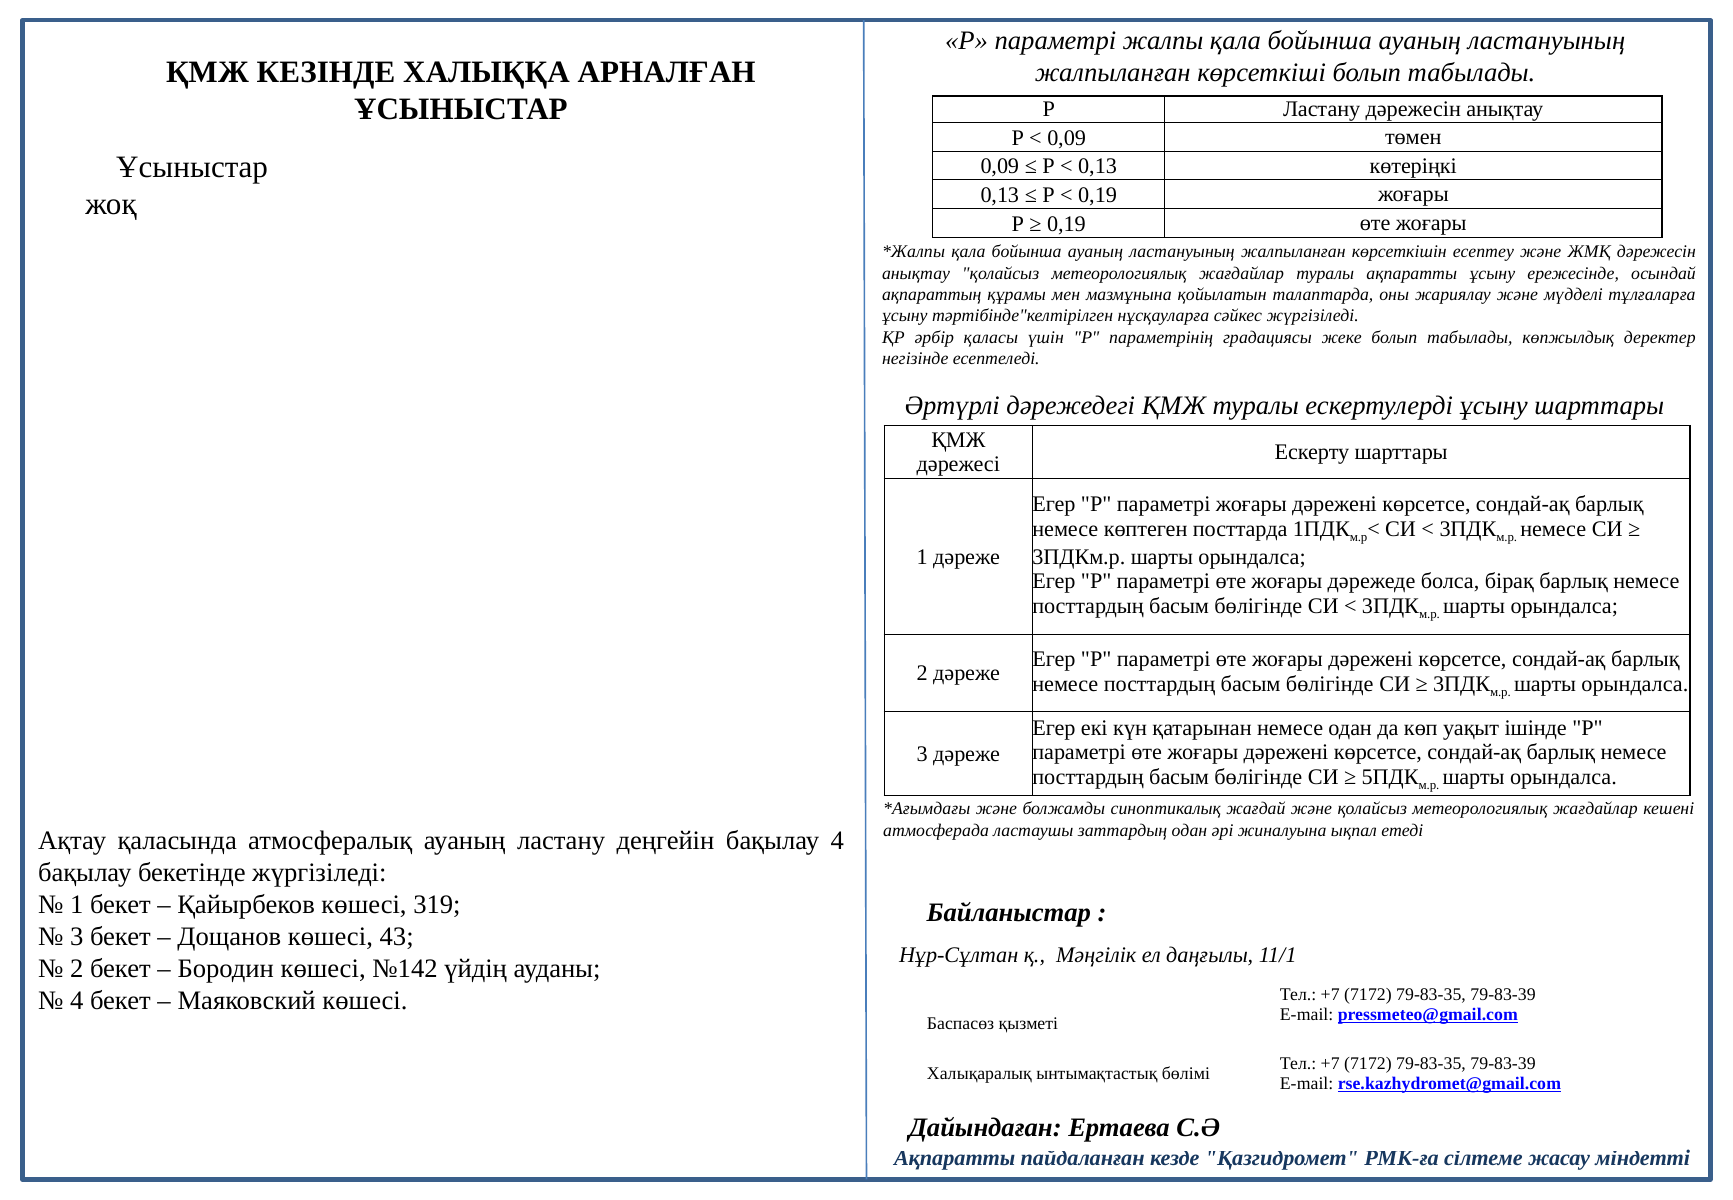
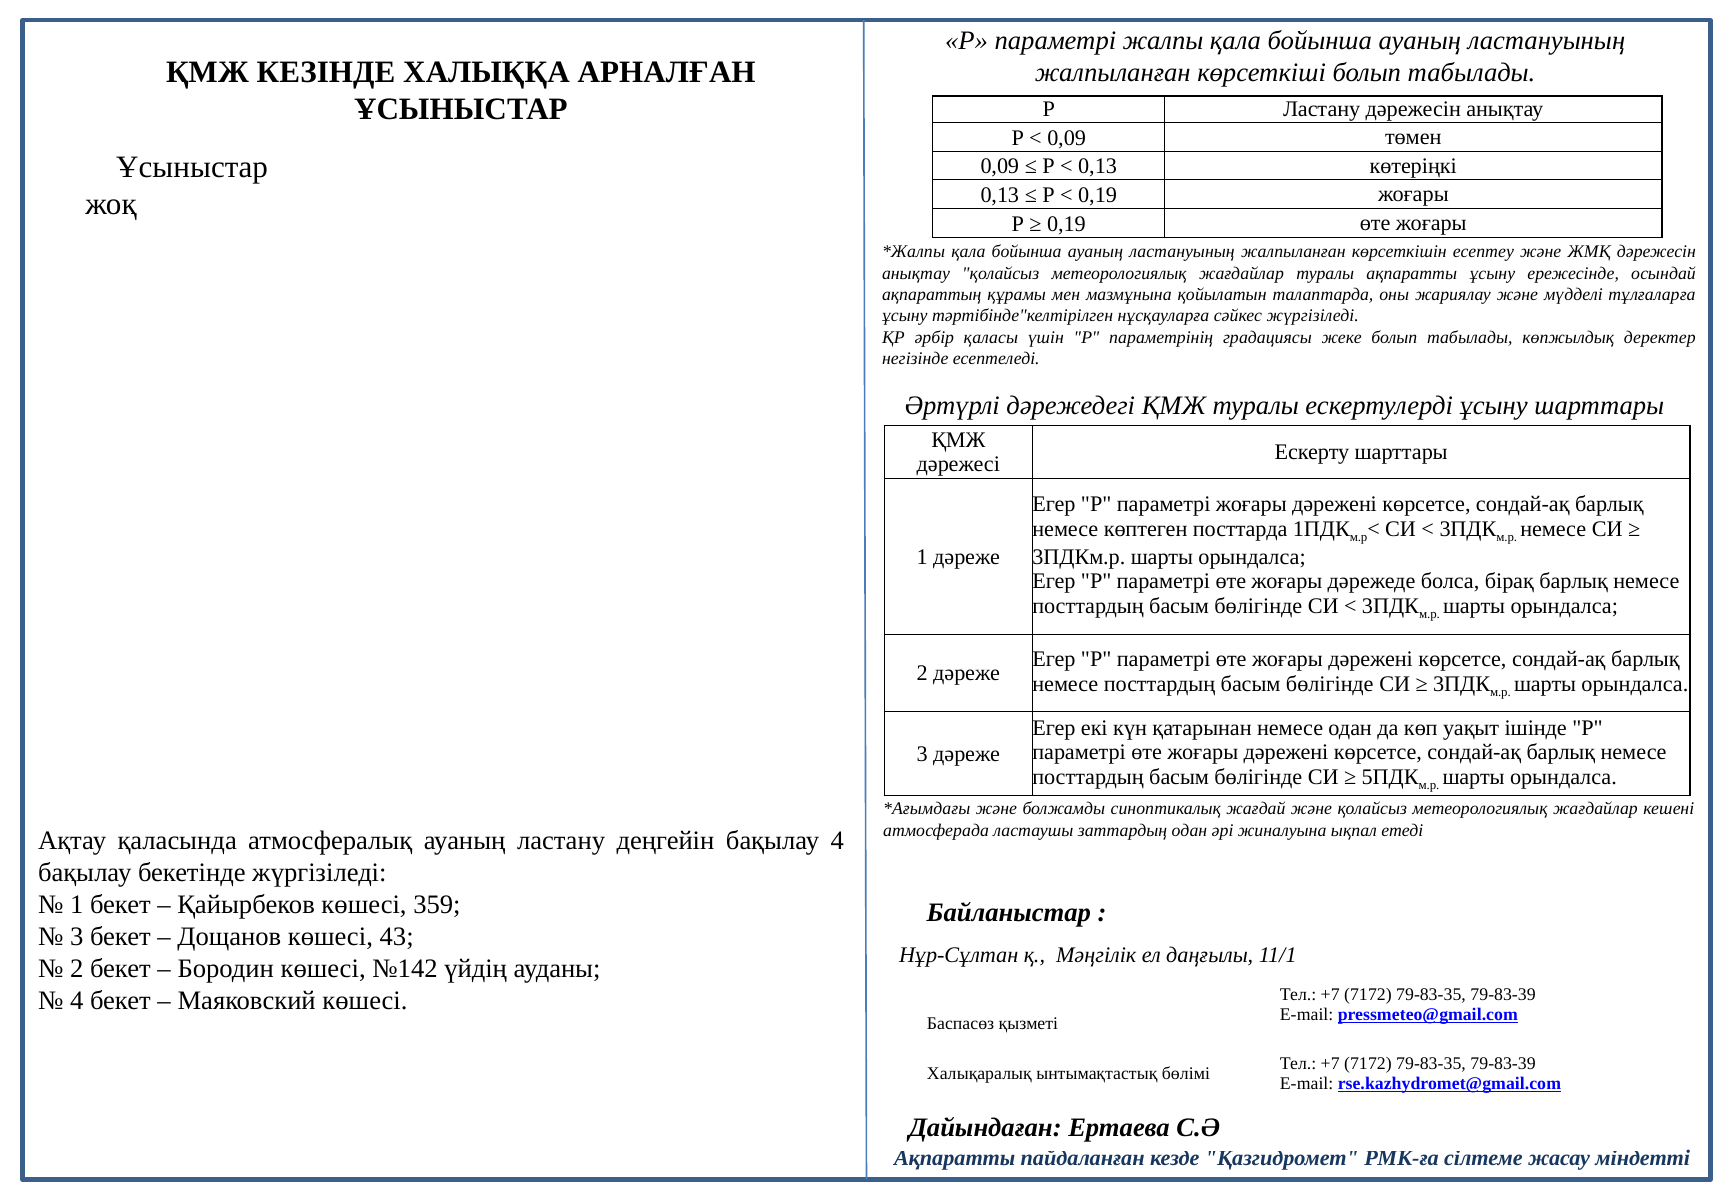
319: 319 -> 359
